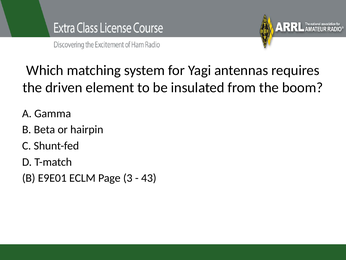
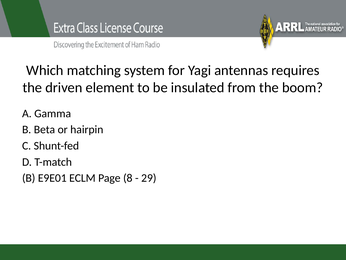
3: 3 -> 8
43: 43 -> 29
